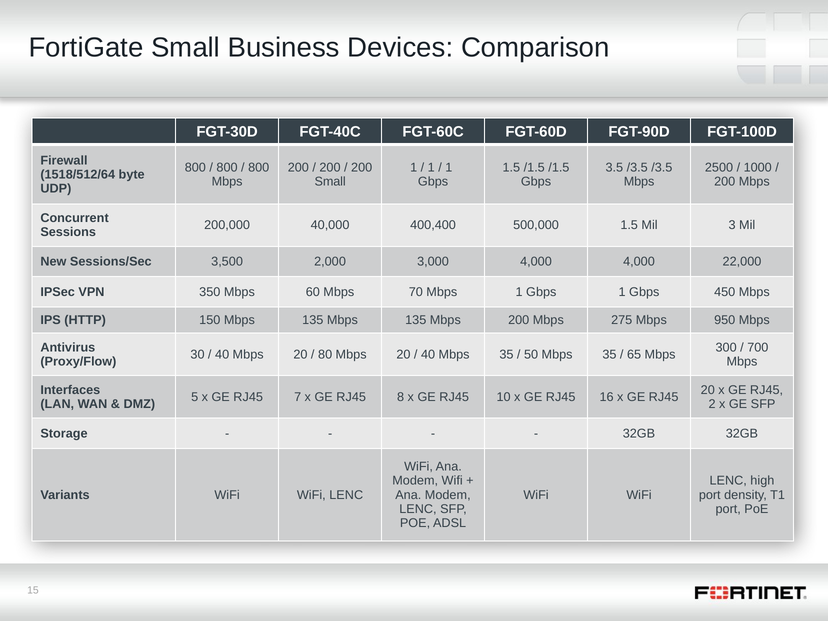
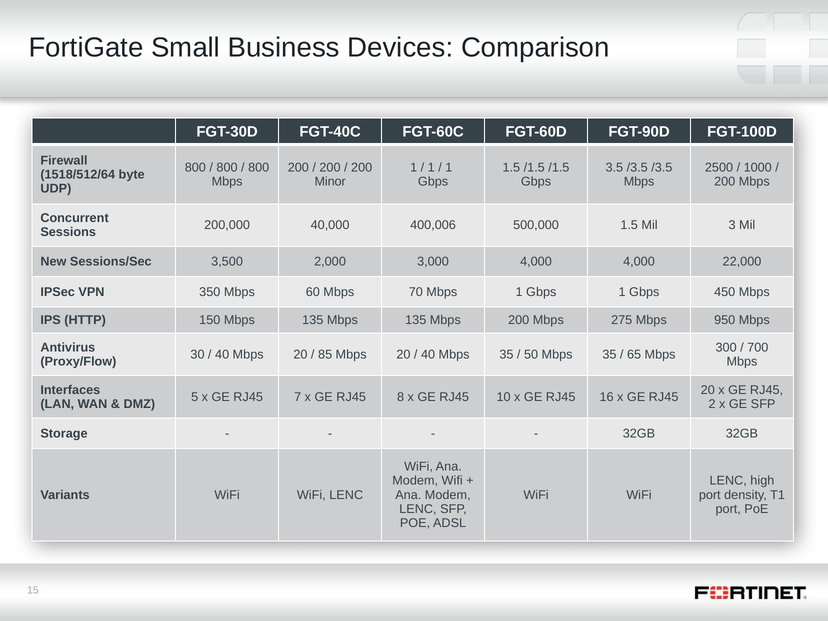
Small at (330, 181): Small -> Minor
400,400: 400,400 -> 400,006
80: 80 -> 85
